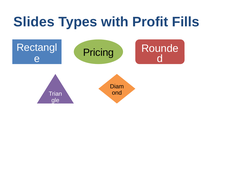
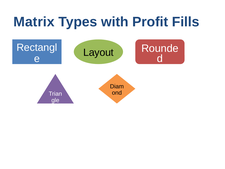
Slides: Slides -> Matrix
Pricing: Pricing -> Layout
